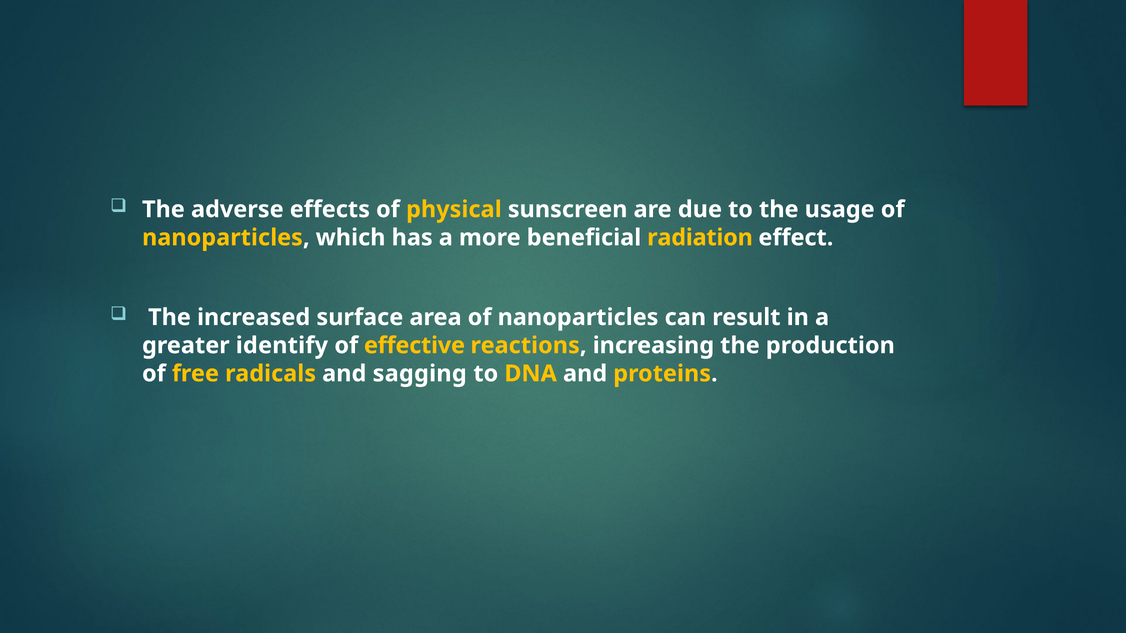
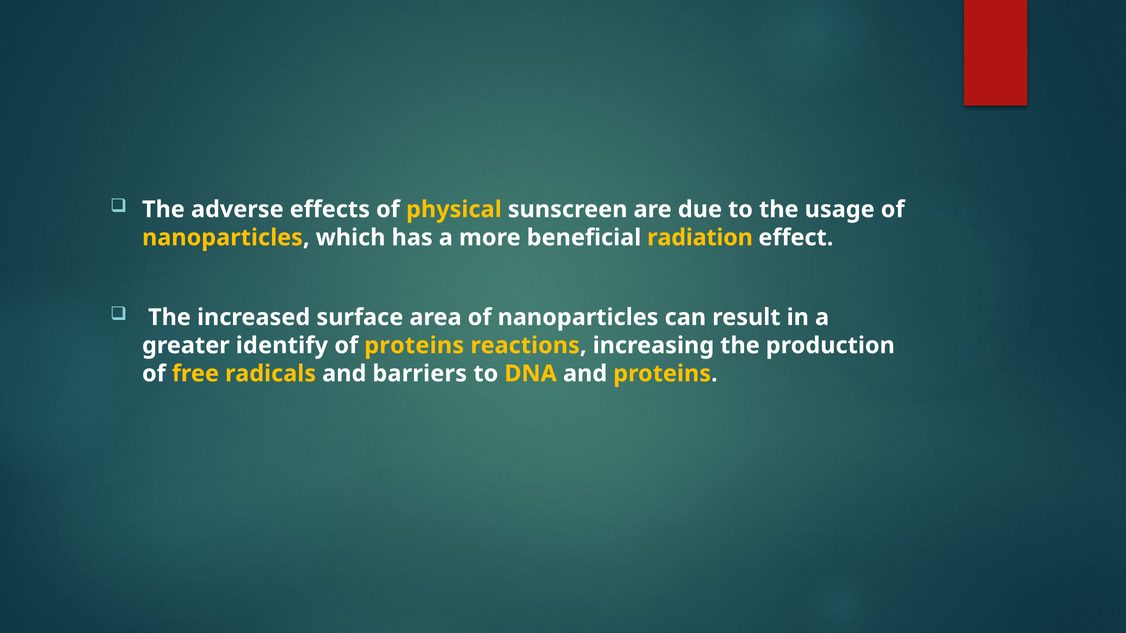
of effective: effective -> proteins
sagging: sagging -> barriers
